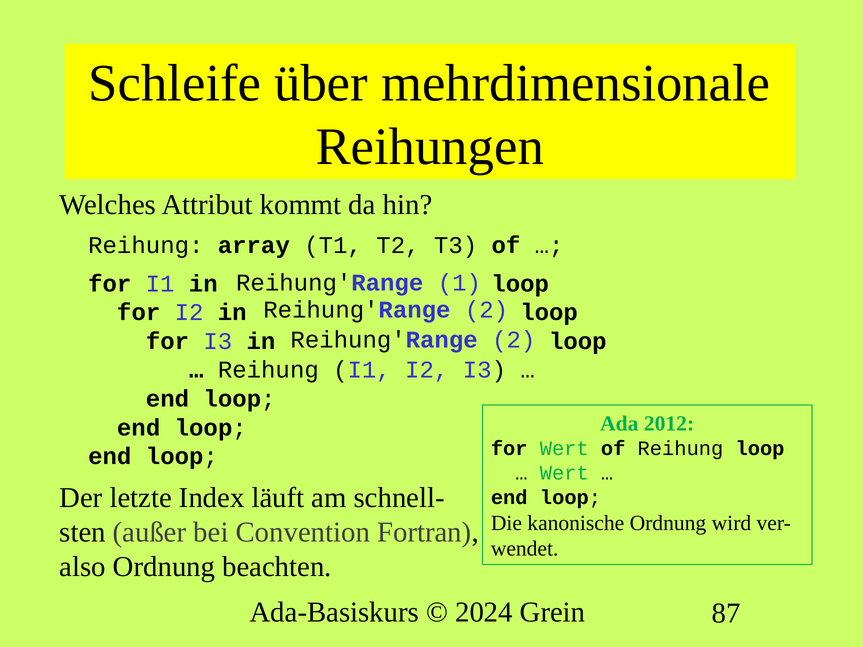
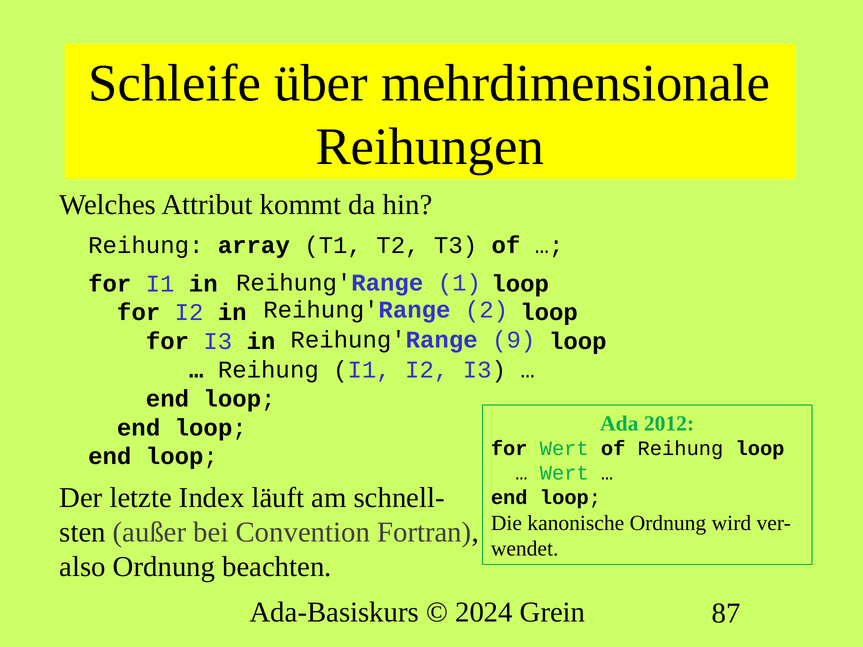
2 at (514, 340): 2 -> 9
